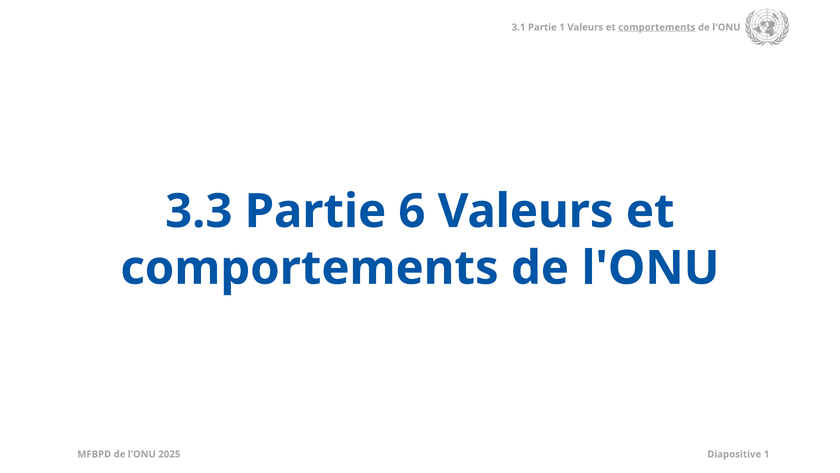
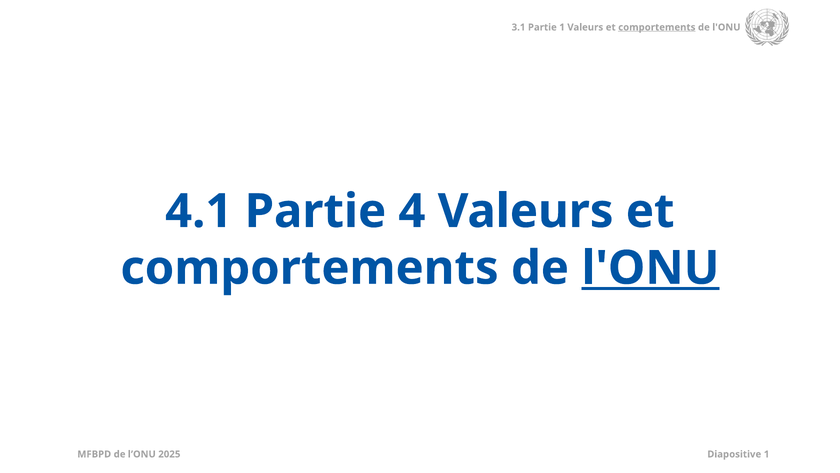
3.3: 3.3 -> 4.1
6: 6 -> 4
l'ONU at (650, 268) underline: none -> present
